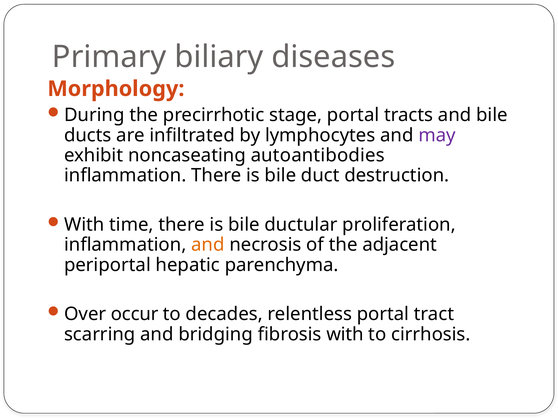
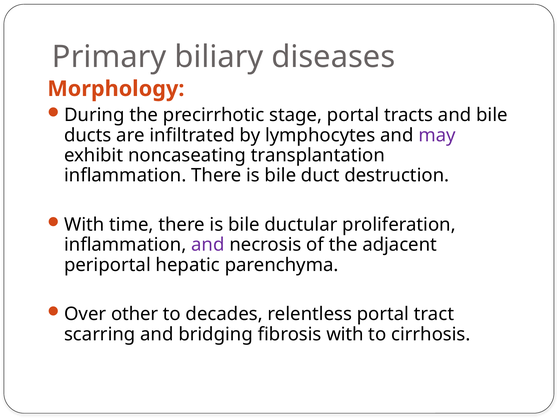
autoantibodies: autoantibodies -> transplantation
and at (208, 244) colour: orange -> purple
occur: occur -> other
